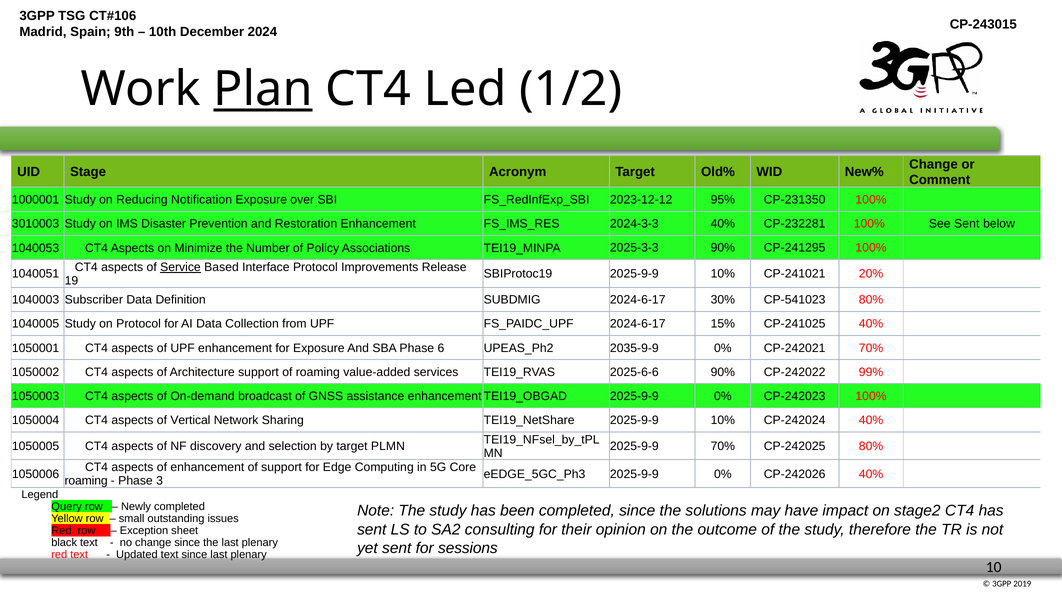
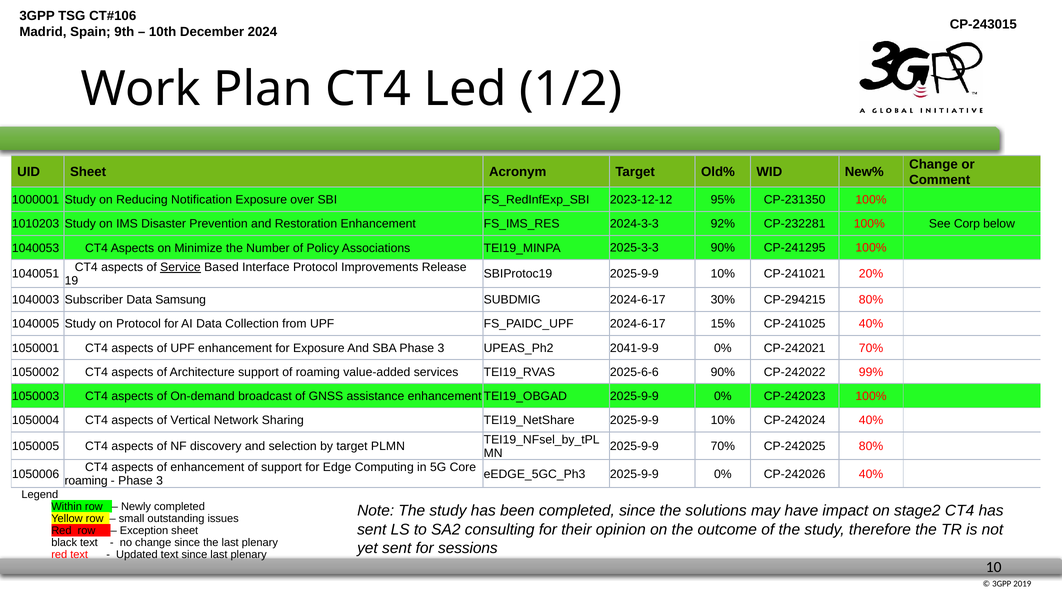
Plan underline: present -> none
UID Stage: Stage -> Sheet
3010003: 3010003 -> 1010203
2024-3-3 40%: 40% -> 92%
See Sent: Sent -> Corp
Definition: Definition -> Samsung
CP-541023: CP-541023 -> CP-294215
SBA Phase 6: 6 -> 3
2035-9-9: 2035-9-9 -> 2041-9-9
Query: Query -> Within
